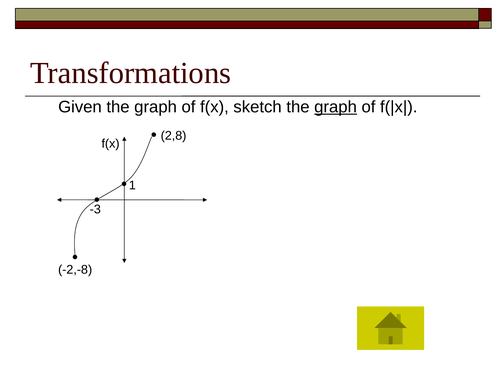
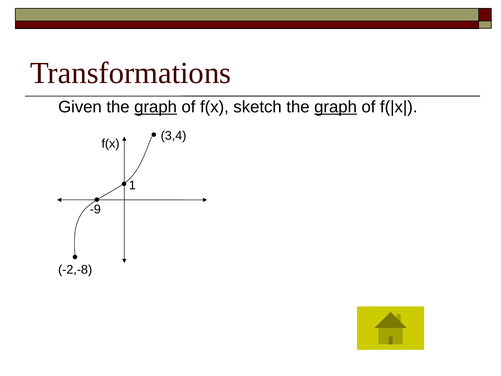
graph at (156, 107) underline: none -> present
2,8: 2,8 -> 3,4
-3: -3 -> -9
